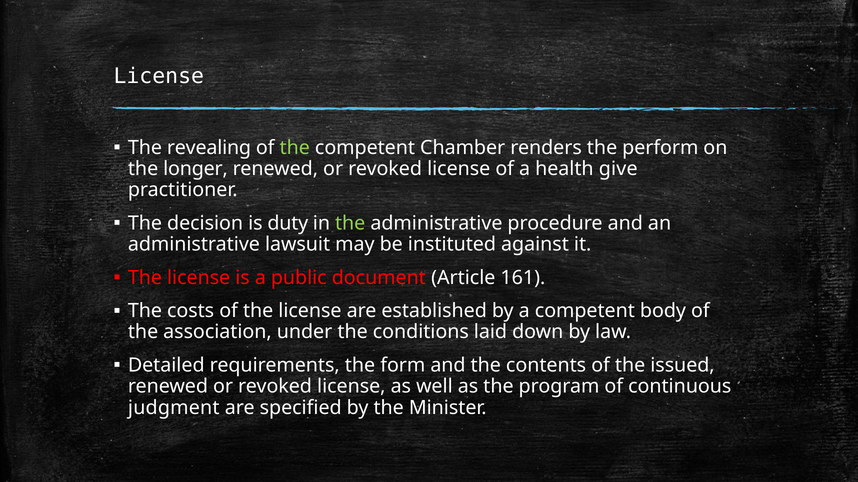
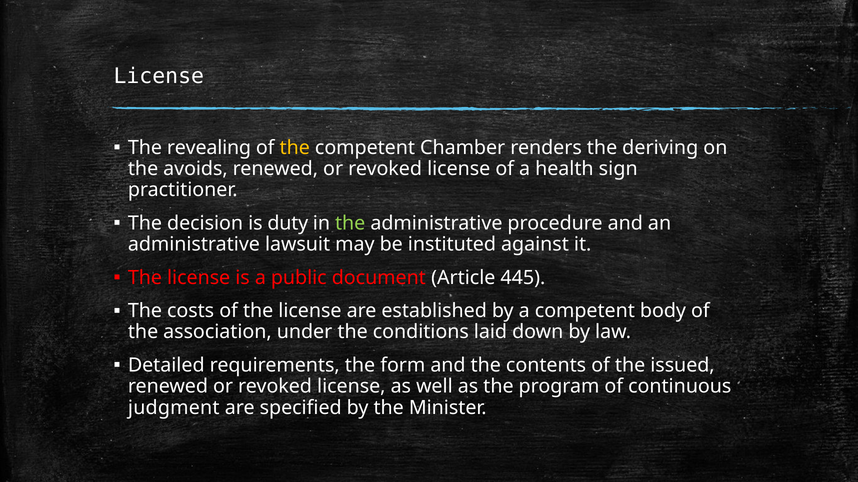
the at (295, 148) colour: light green -> yellow
perform: perform -> deriving
longer: longer -> avoids
give: give -> sign
161: 161 -> 445
